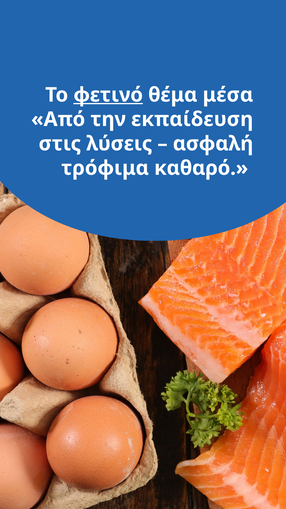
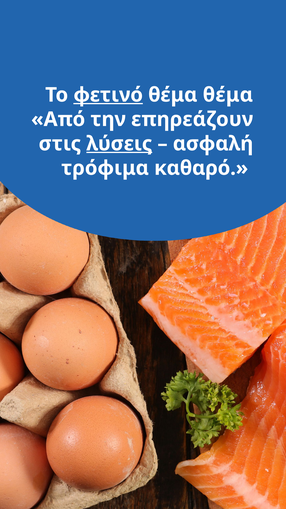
θέμα μέσα: μέσα -> θέμα
εκπαίδευση: εκπαίδευση -> επηρεάζουν
λύσεις underline: none -> present
